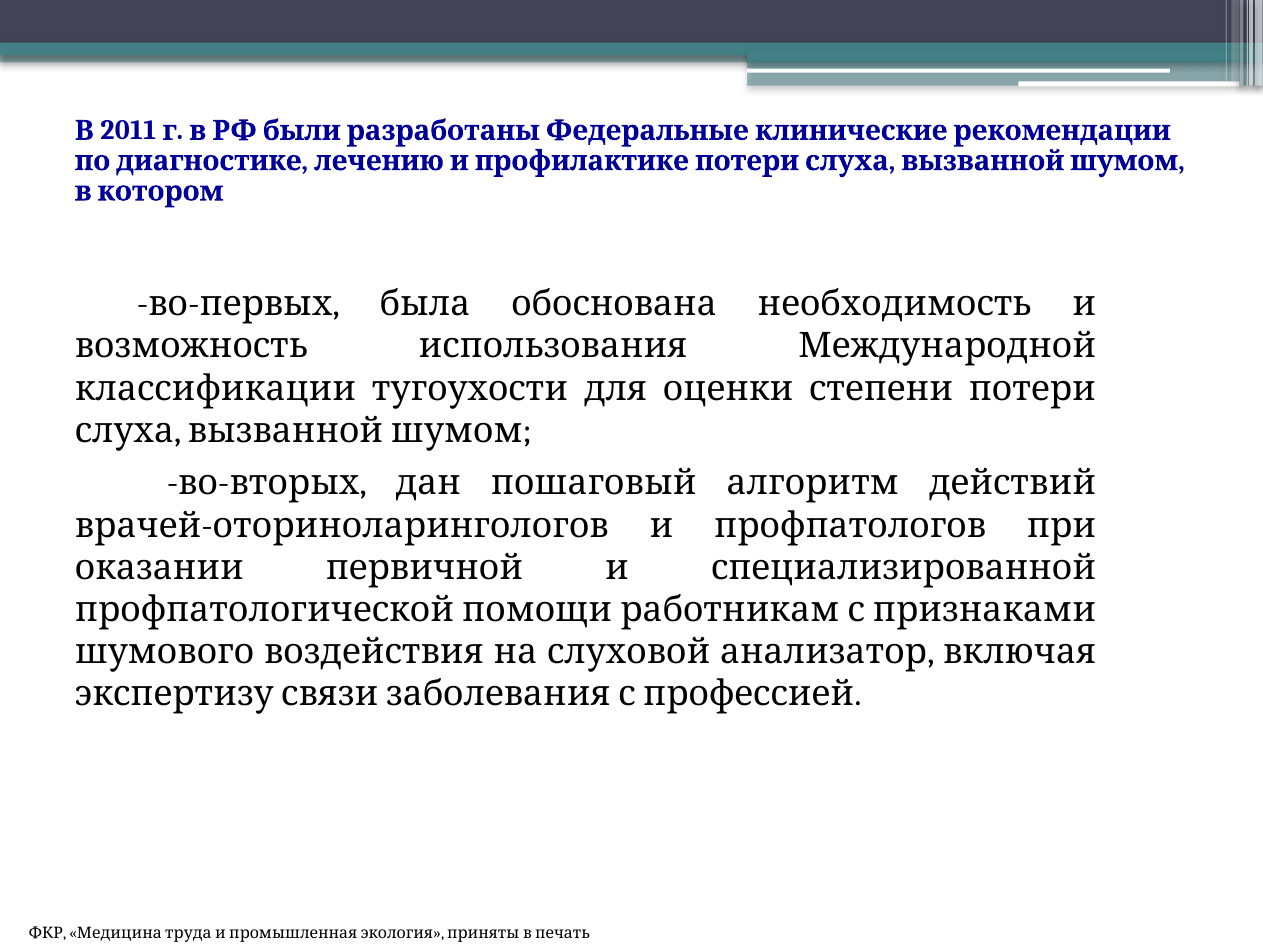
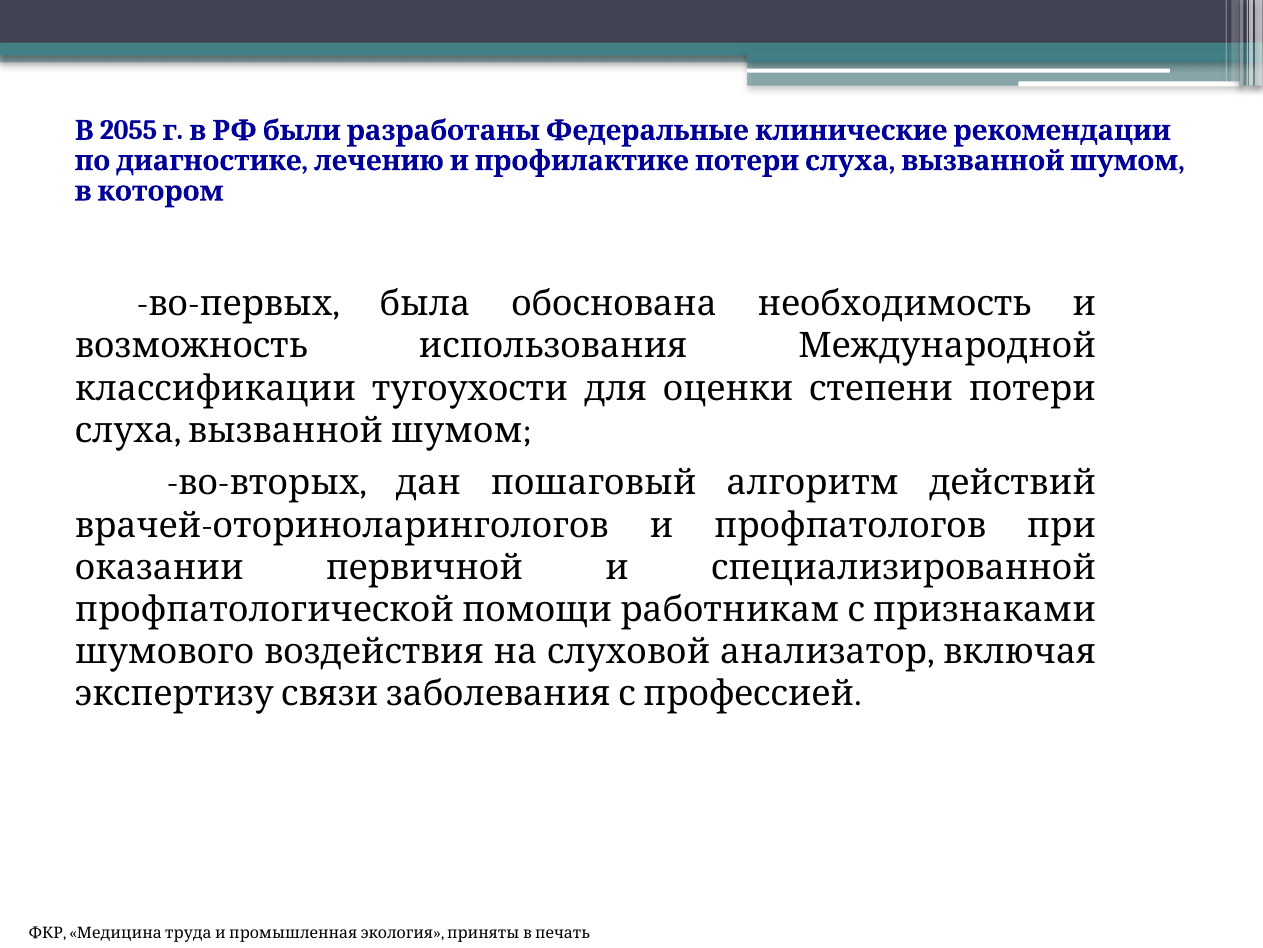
2011: 2011 -> 2055
